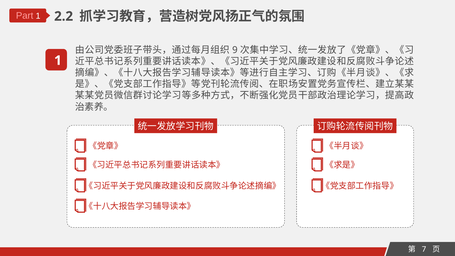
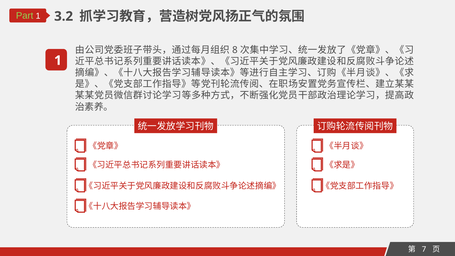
Part colour: pink -> light green
2.2: 2.2 -> 3.2
9: 9 -> 8
